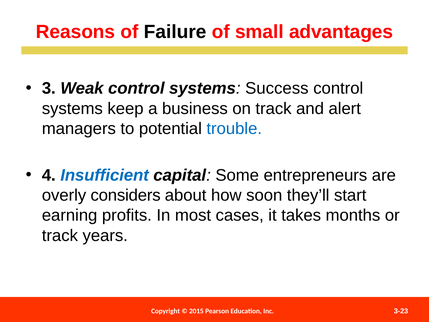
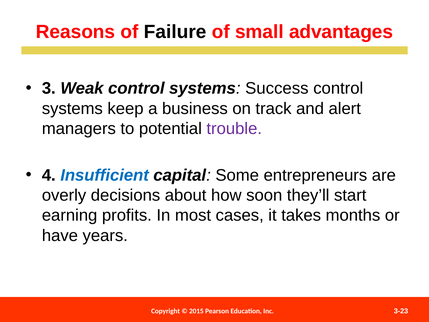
trouble colour: blue -> purple
considers: considers -> decisions
track at (60, 235): track -> have
